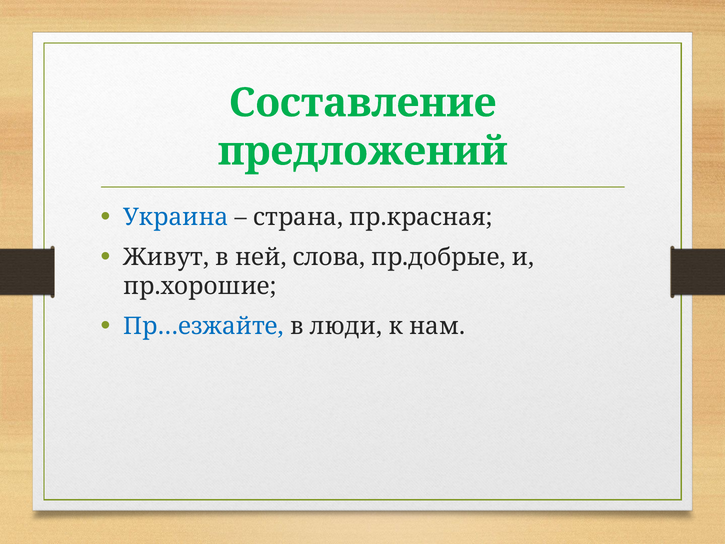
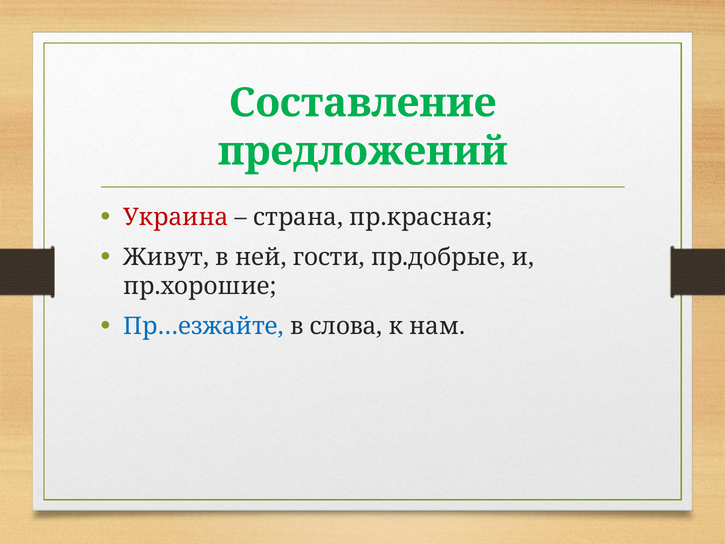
Украина colour: blue -> red
слова: слова -> гости
люди: люди -> слова
